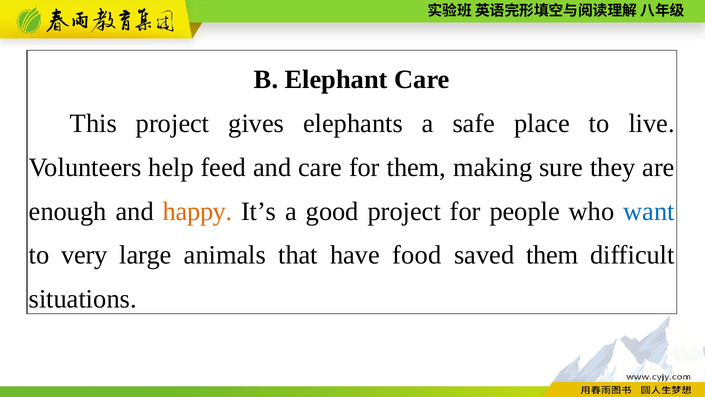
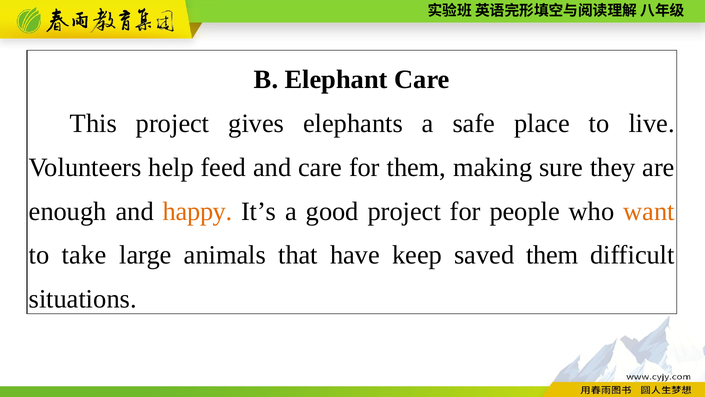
want colour: blue -> orange
very: very -> take
food: food -> keep
